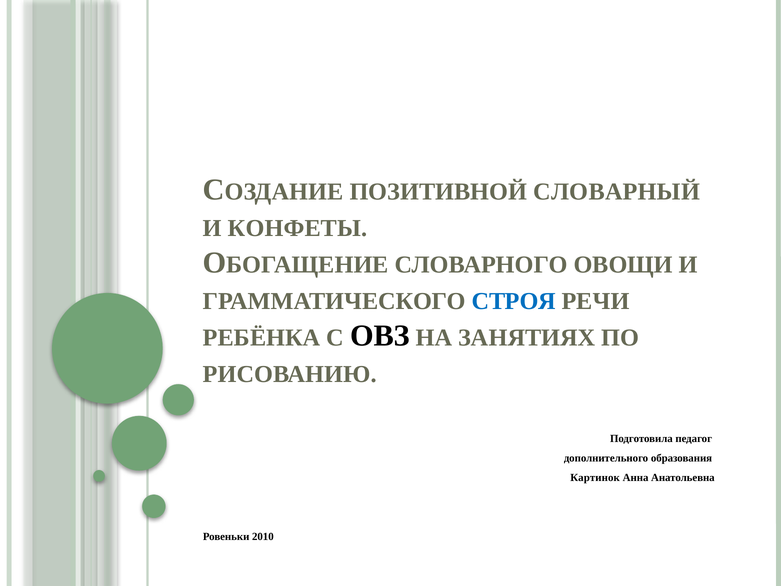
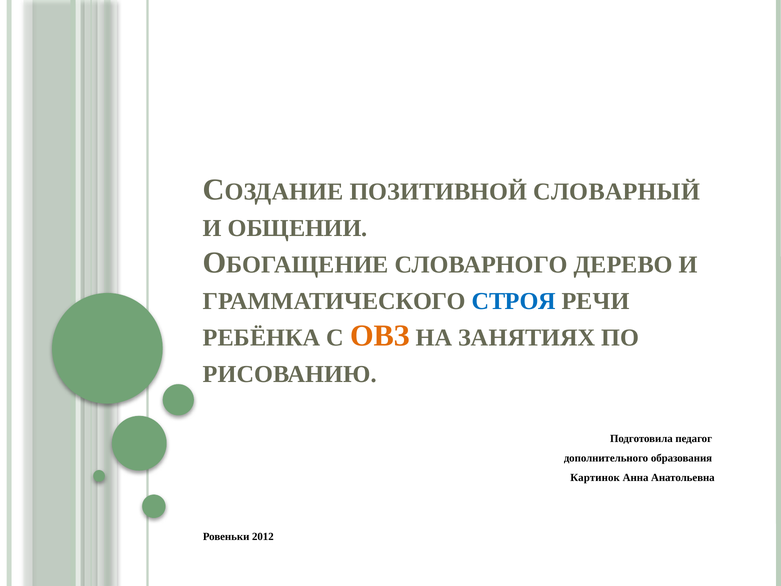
КОНФЕТЫ: КОНФЕТЫ -> ОБЩЕНИИ
ОВОЩИ: ОВОЩИ -> ДЕРЕВО
ОВЗ colour: black -> orange
2010: 2010 -> 2012
